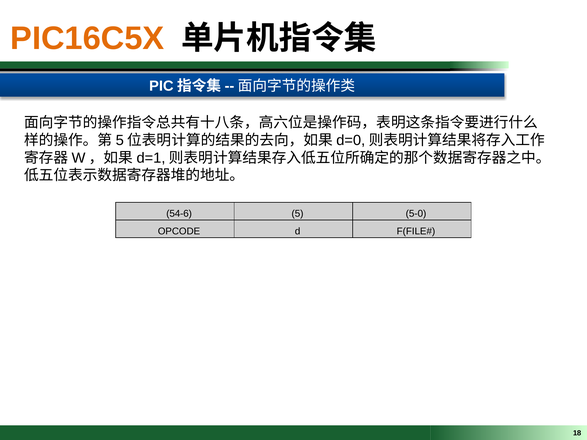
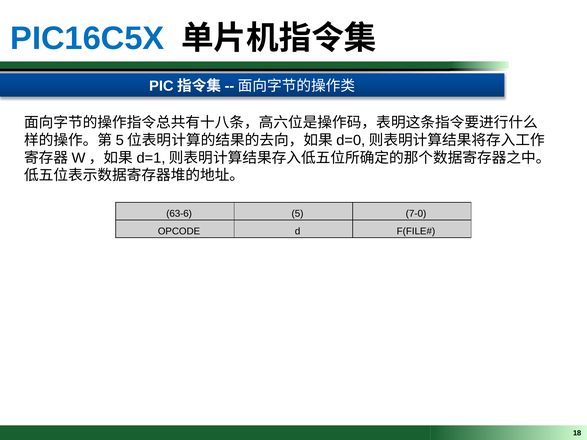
PIC16C5X colour: orange -> blue
54-6: 54-6 -> 63-6
5-0: 5-0 -> 7-0
